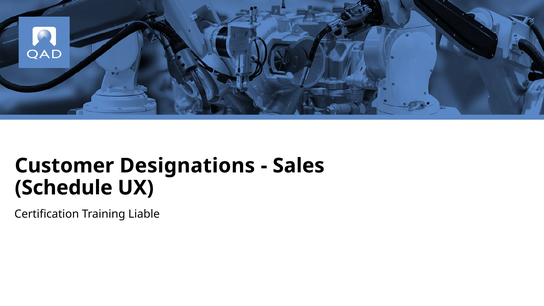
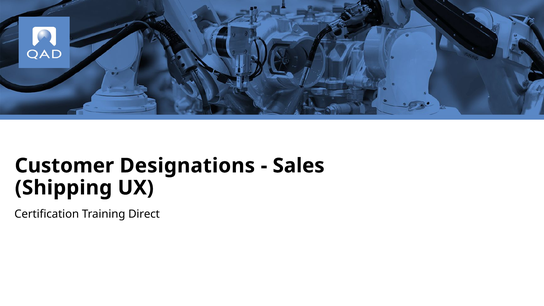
Schedule: Schedule -> Shipping
Liable: Liable -> Direct
